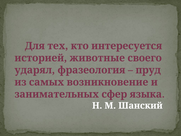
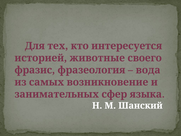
ударял: ударял -> фразис
пруд: пруд -> вода
